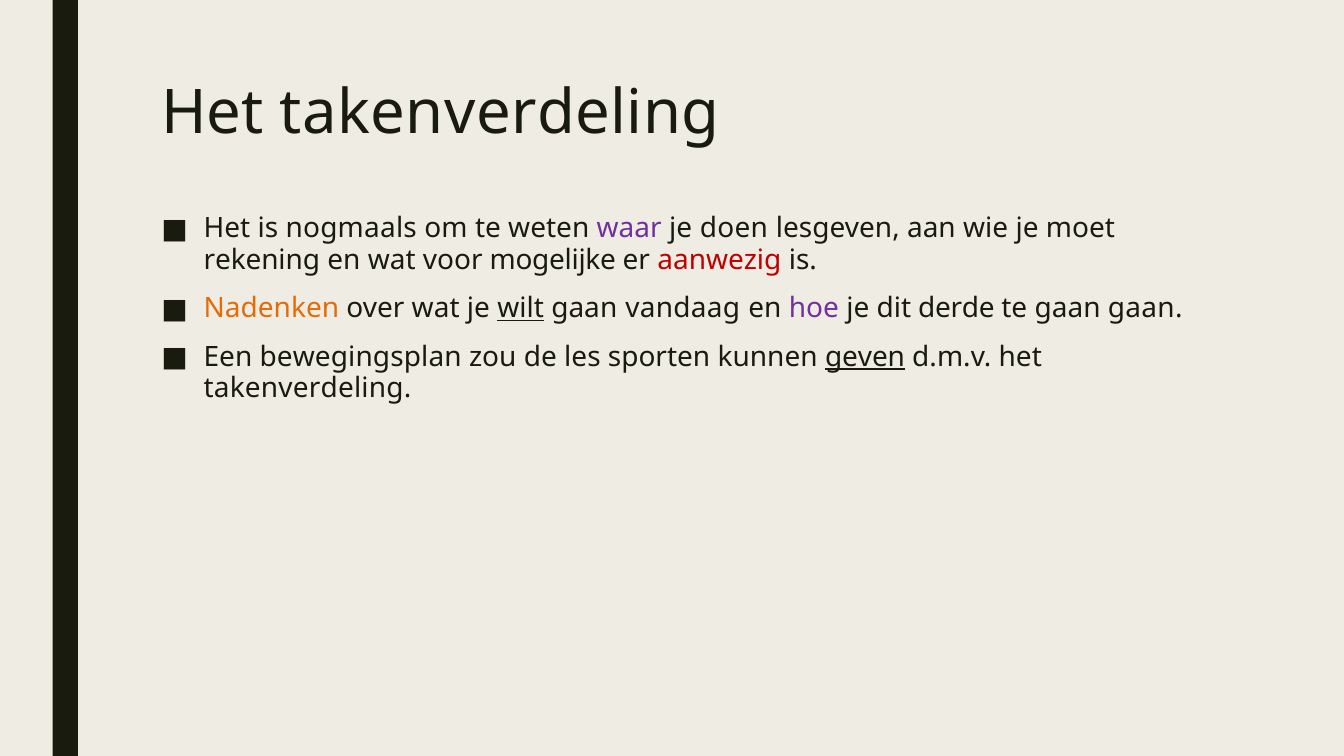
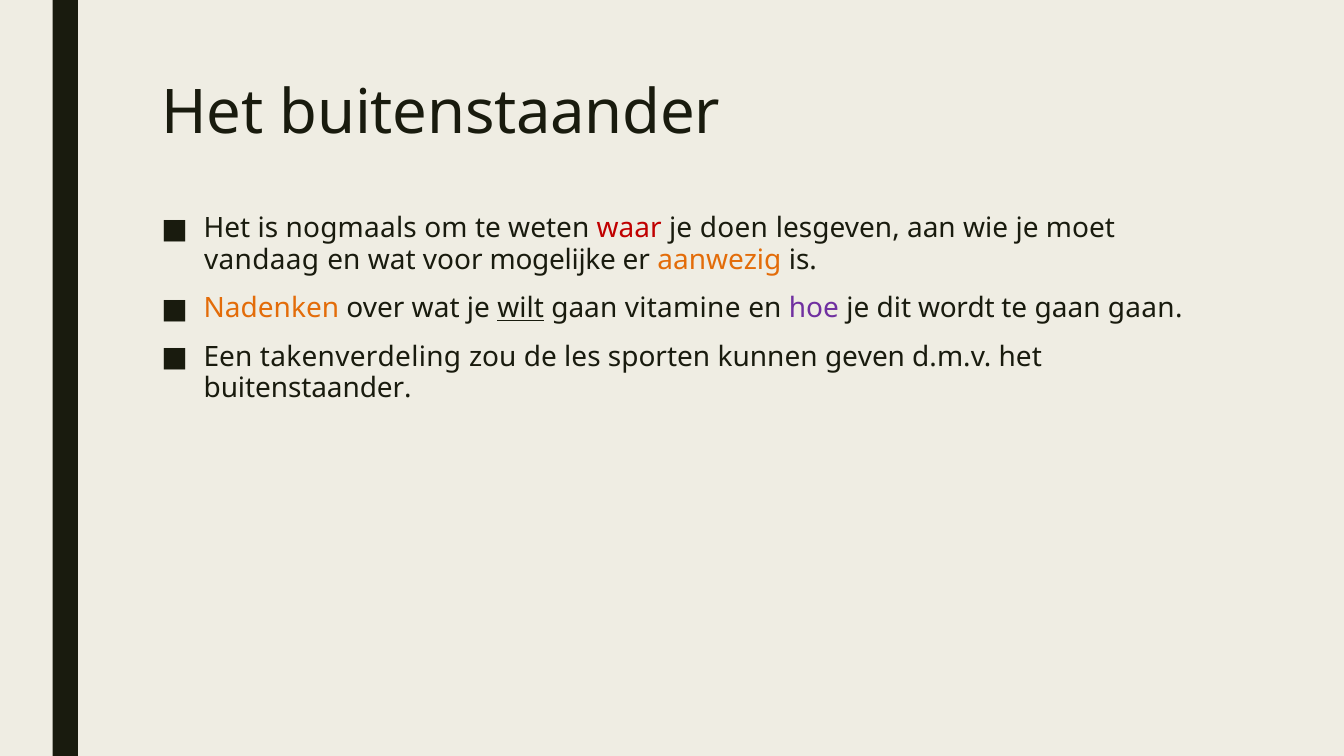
takenverdeling at (500, 113): takenverdeling -> buitenstaander
waar colour: purple -> red
rekening: rekening -> vandaag
aanwezig colour: red -> orange
vandaag: vandaag -> vitamine
derde: derde -> wordt
bewegingsplan: bewegingsplan -> takenverdeling
geven underline: present -> none
takenverdeling at (307, 388): takenverdeling -> buitenstaander
